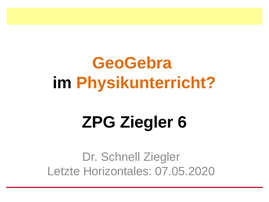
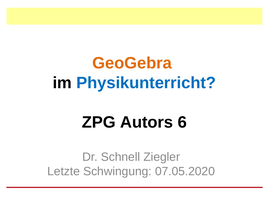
Physikunterricht colour: orange -> blue
ZPG Ziegler: Ziegler -> Autors
Horizontales: Horizontales -> Schwingung
